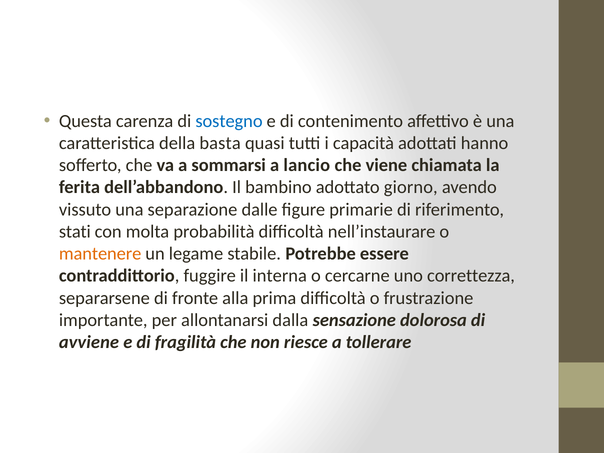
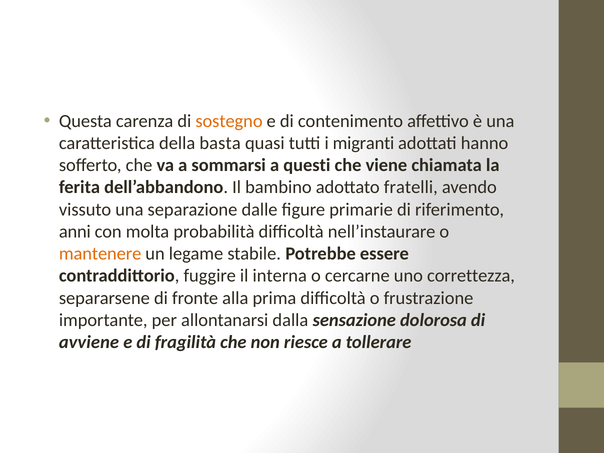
sostegno colour: blue -> orange
capacità: capacità -> migranti
lancio: lancio -> questi
giorno: giorno -> fratelli
stati: stati -> anni
